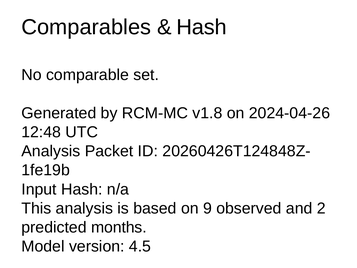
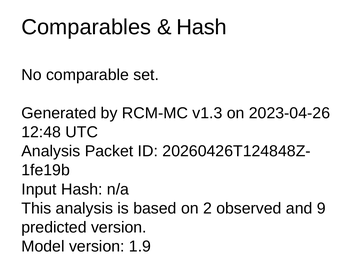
v1.8: v1.8 -> v1.3
2024-04-26: 2024-04-26 -> 2023-04-26
9: 9 -> 2
2: 2 -> 9
predicted months: months -> version
4.5: 4.5 -> 1.9
